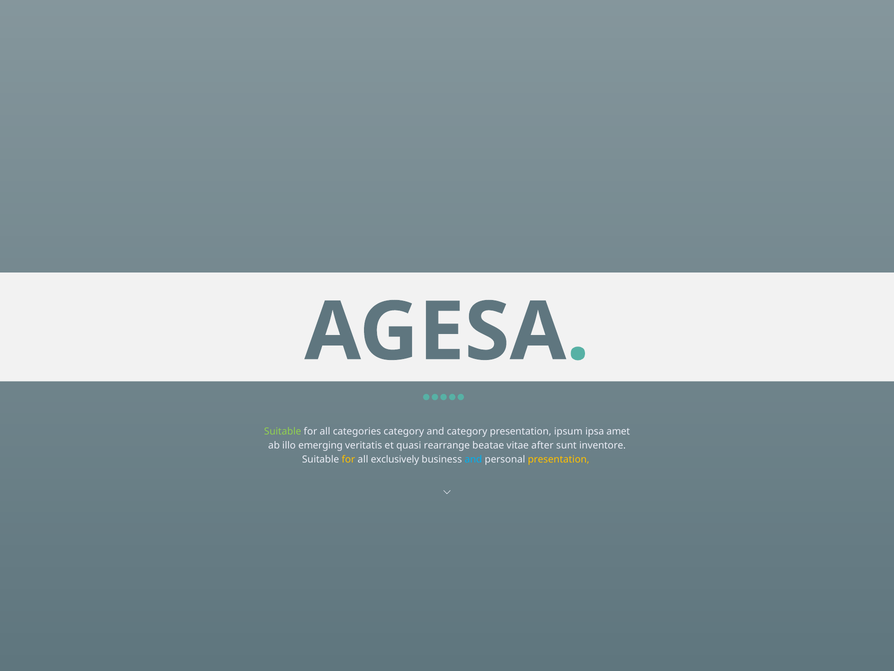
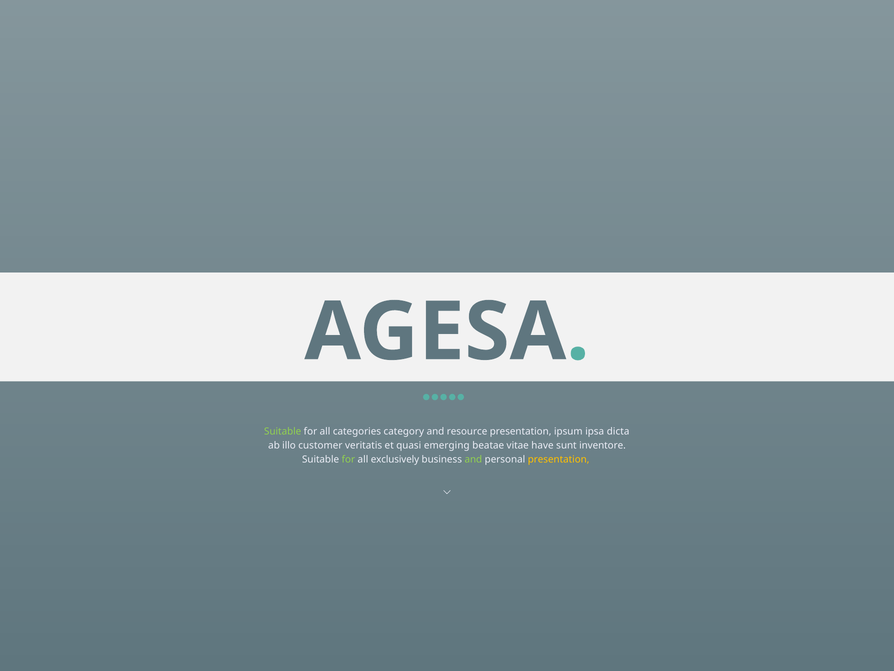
and category: category -> resource
amet: amet -> dicta
emerging: emerging -> customer
rearrange: rearrange -> emerging
after: after -> have
for at (348, 459) colour: yellow -> light green
and at (473, 459) colour: light blue -> light green
